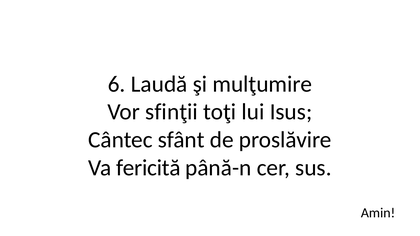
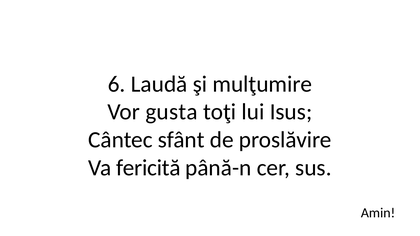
sfinţii: sfinţii -> gusta
